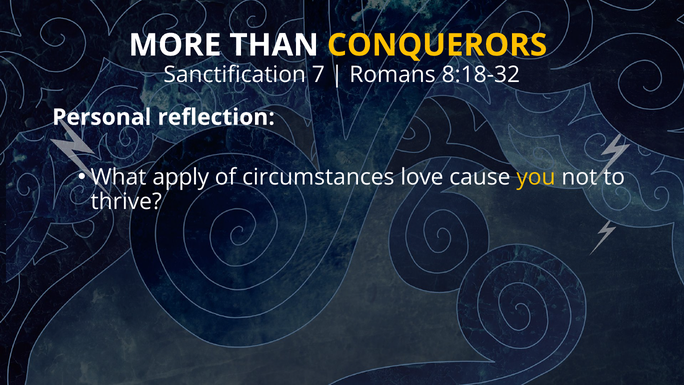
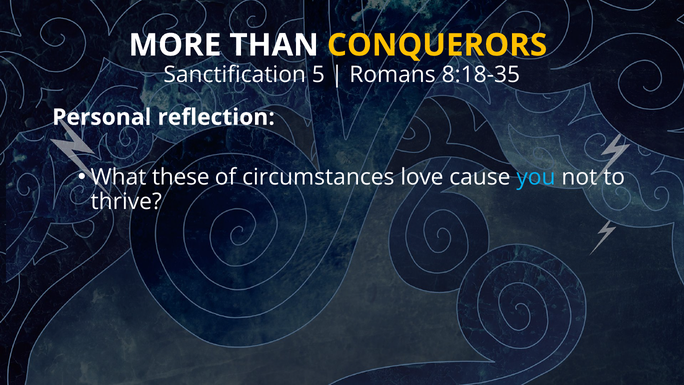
7: 7 -> 5
8:18-32: 8:18-32 -> 8:18-35
apply: apply -> these
you colour: yellow -> light blue
